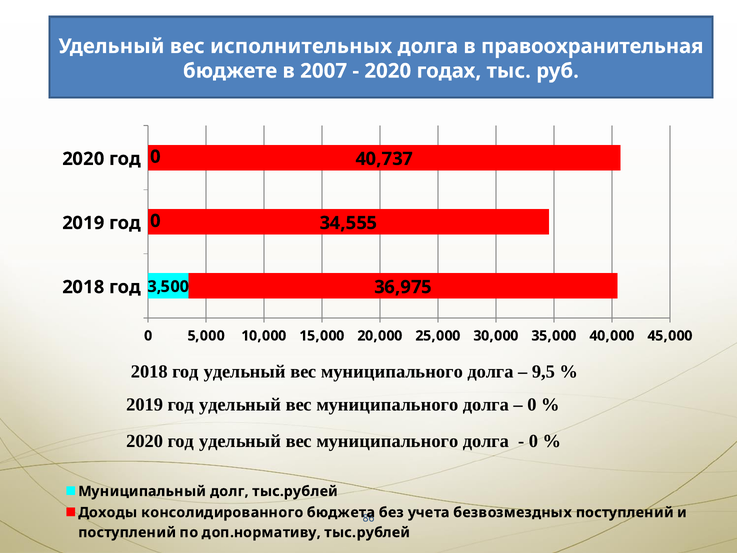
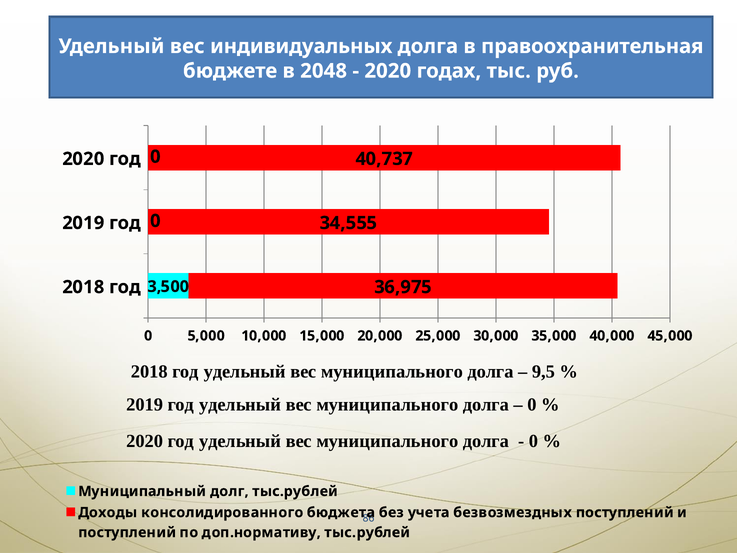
исполнительных: исполнительных -> индивидуальных
2007: 2007 -> 2048
